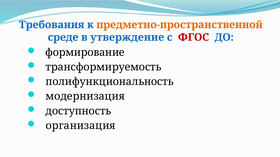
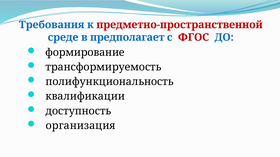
предметно-пространственной colour: orange -> red
утверждение: утверждение -> предполагает
модернизация: модернизация -> квалификации
